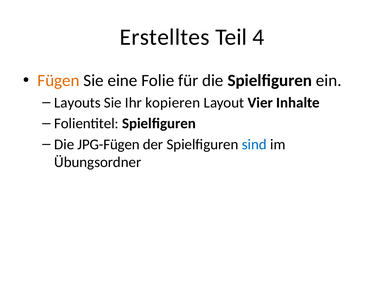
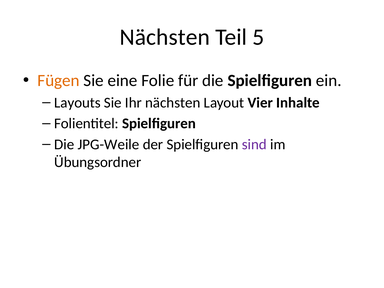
Erstelltes at (165, 37): Erstelltes -> Nächsten
4: 4 -> 5
Ihr kopieren: kopieren -> nächsten
JPG-Fügen: JPG-Fügen -> JPG-Weile
sind colour: blue -> purple
